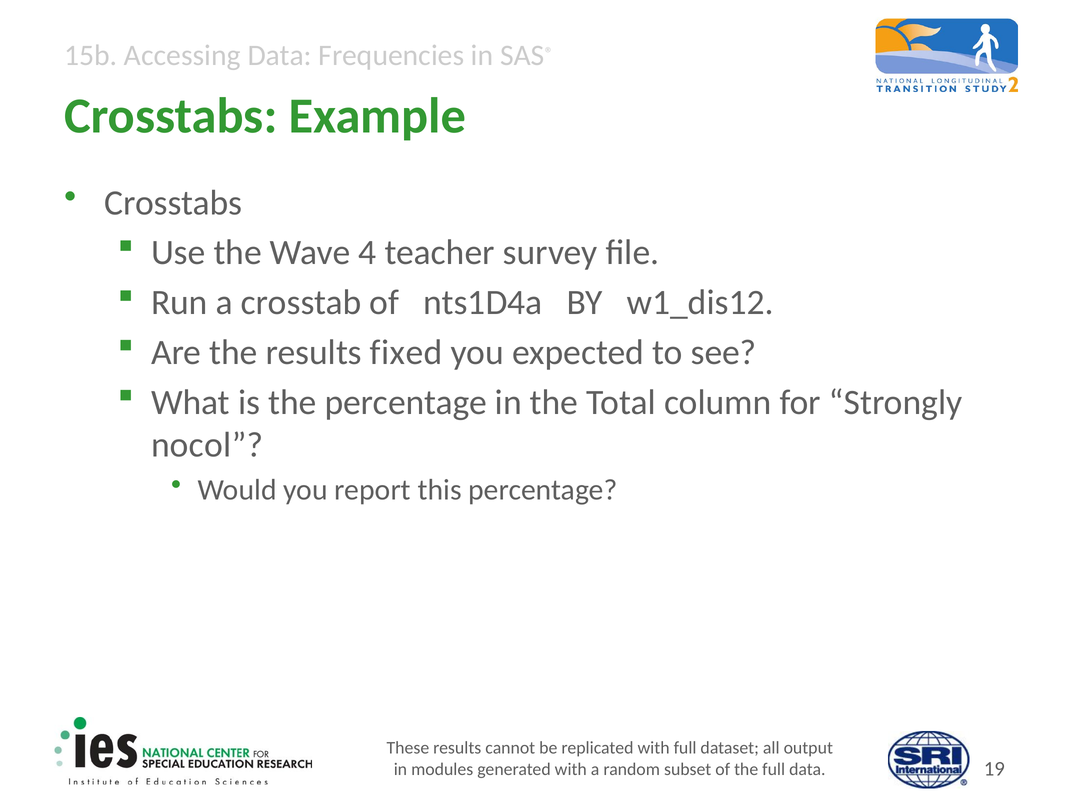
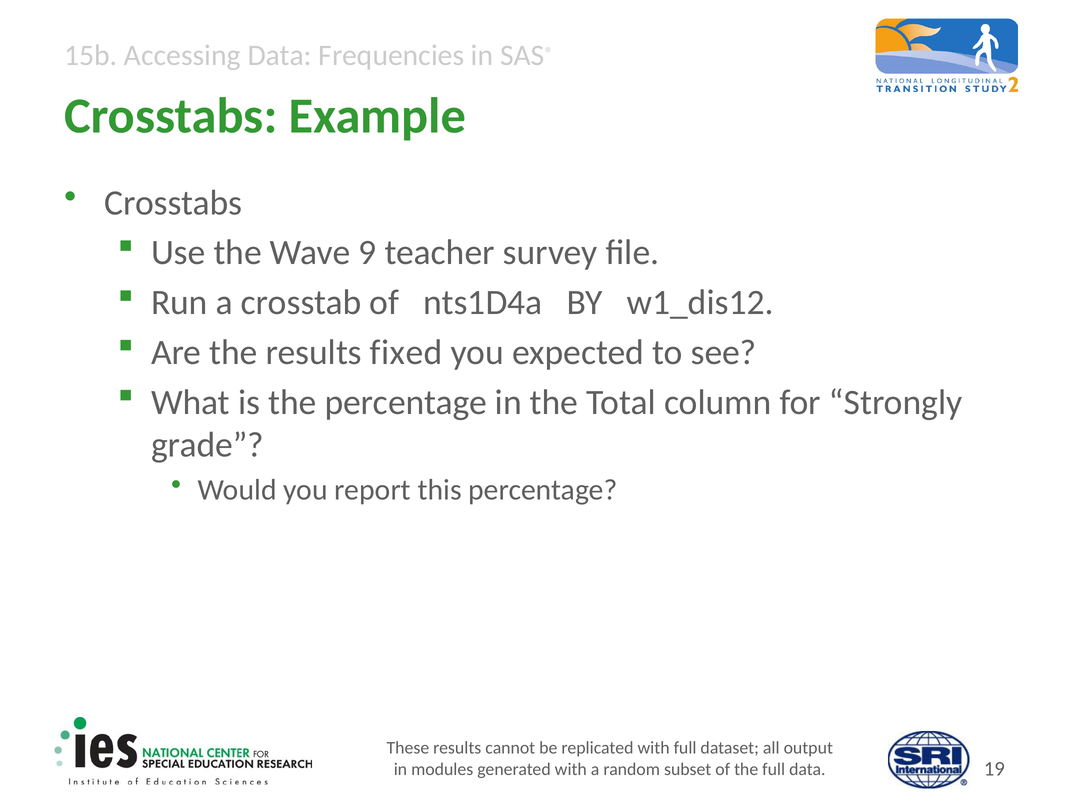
4: 4 -> 9
nocol: nocol -> grade
